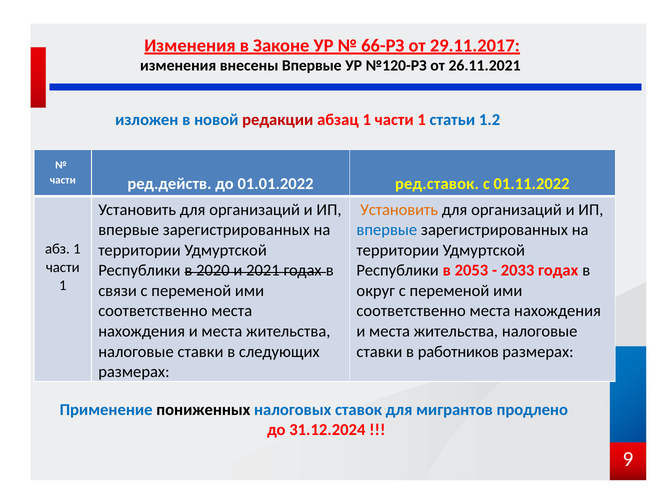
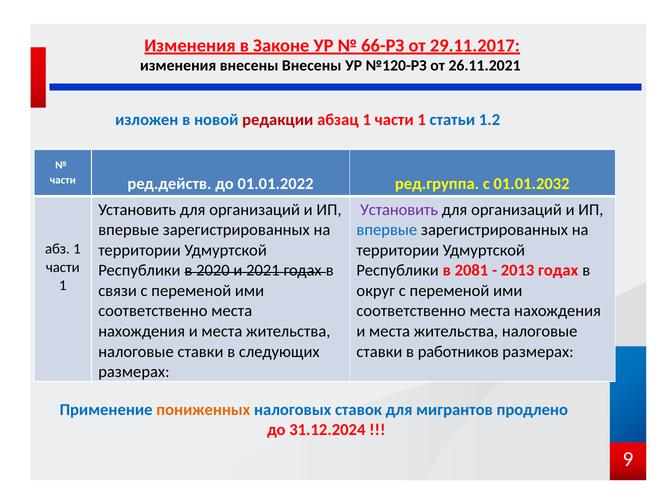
внесены Впервые: Впервые -> Внесены
ред.ставок: ред.ставок -> ред.группа
01.11.2022: 01.11.2022 -> 01.01.2032
Установить at (399, 210) colour: orange -> purple
2053: 2053 -> 2081
2033: 2033 -> 2013
пониженных colour: black -> orange
